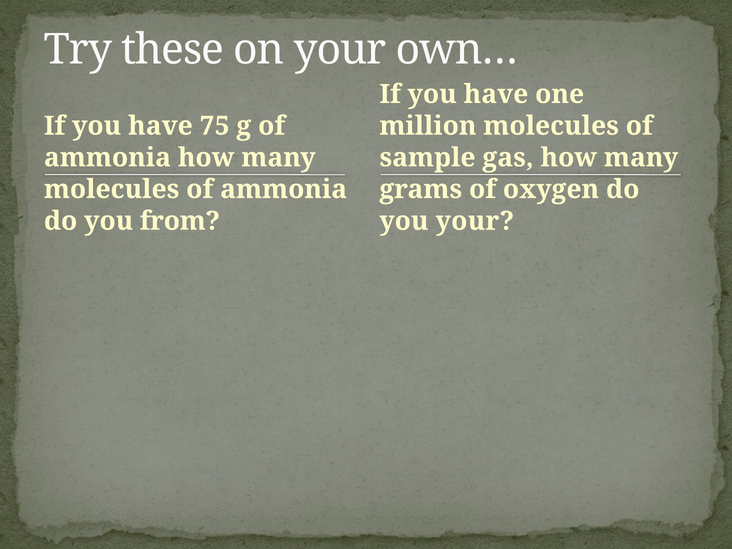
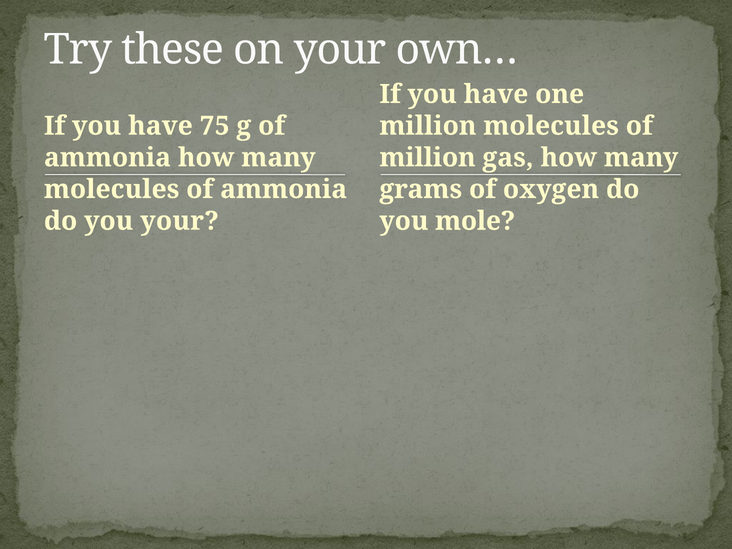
sample at (427, 158): sample -> million
you from: from -> your
you your: your -> mole
